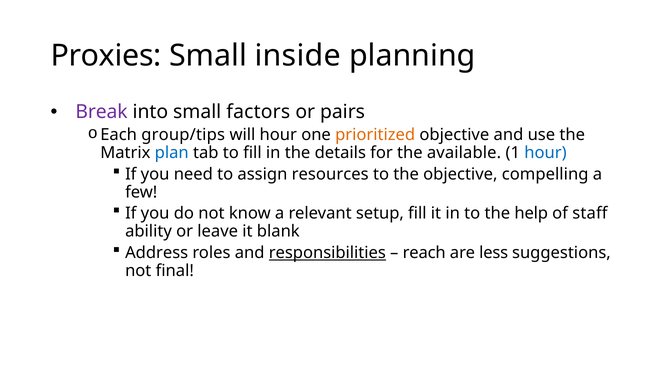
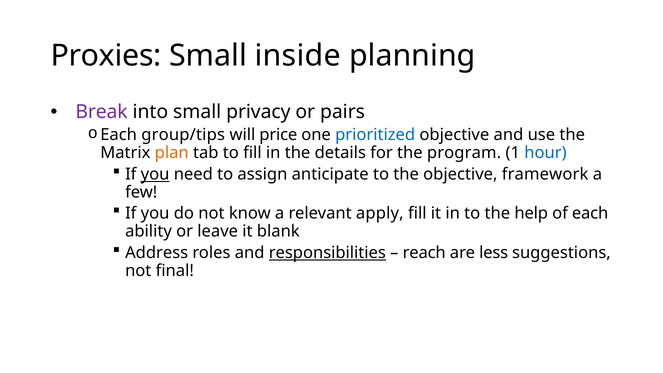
factors: factors -> privacy
will hour: hour -> price
prioritized colour: orange -> blue
plan colour: blue -> orange
available: available -> program
you at (155, 174) underline: none -> present
resources: resources -> anticipate
compelling: compelling -> framework
setup: setup -> apply
of staff: staff -> each
